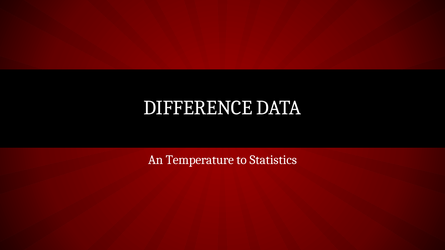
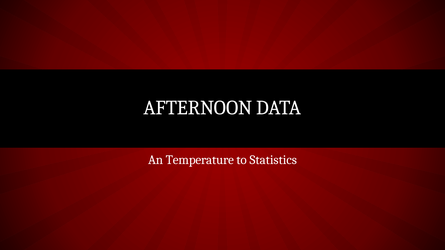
DIFFERENCE: DIFFERENCE -> AFTERNOON
